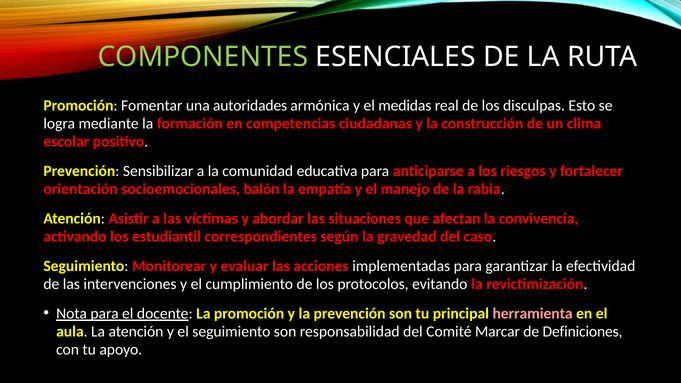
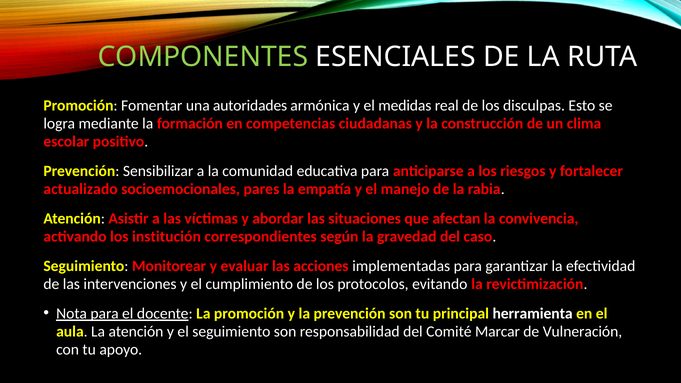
orientación: orientación -> actualizado
balón: balón -> pares
estudiantil: estudiantil -> institución
herramienta colour: pink -> white
Definiciones: Definiciones -> Vulneración
